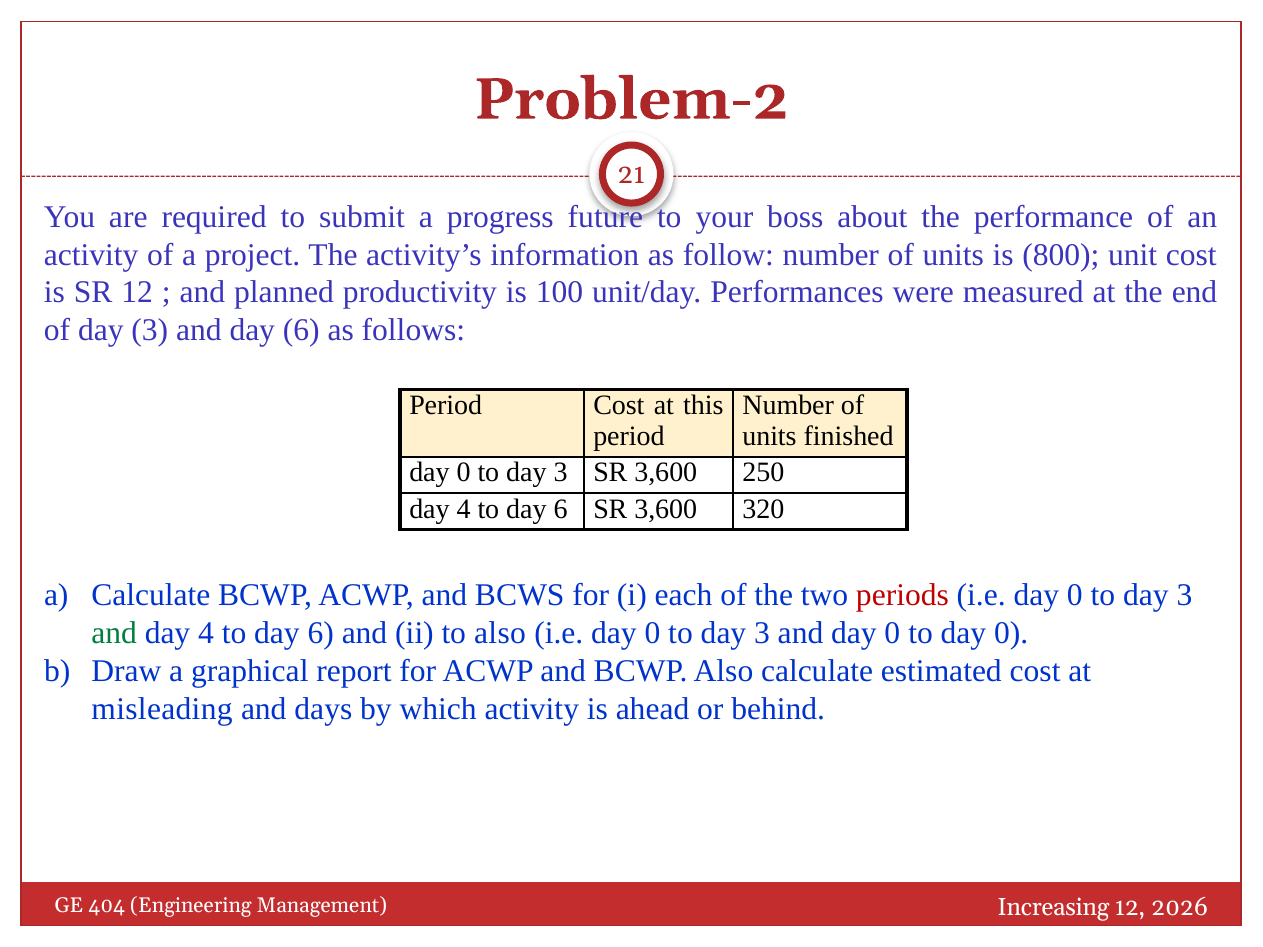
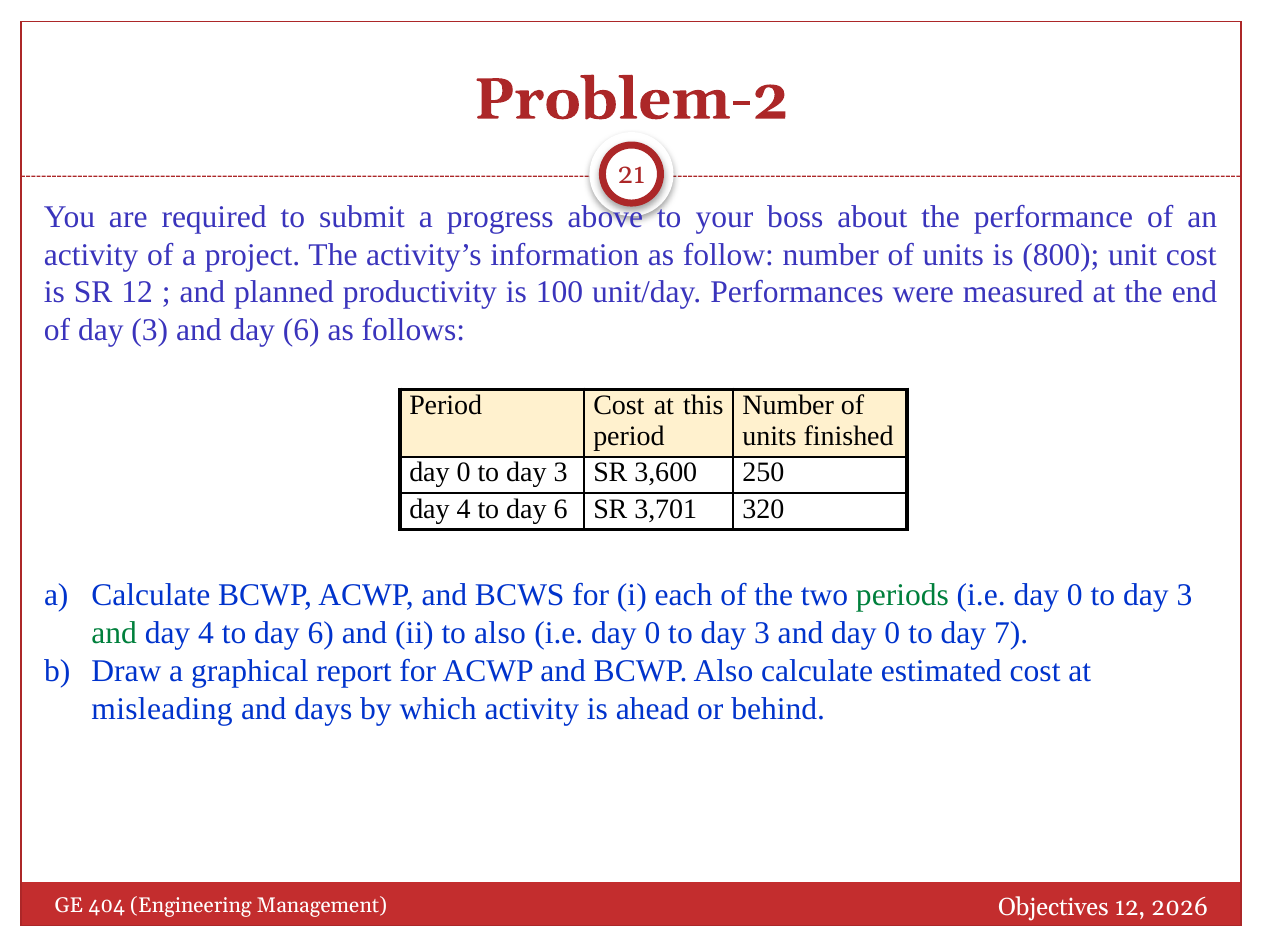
future: future -> above
6 SR 3,600: 3,600 -> 3,701
periods colour: red -> green
to day 0: 0 -> 7
Increasing: Increasing -> Objectives
